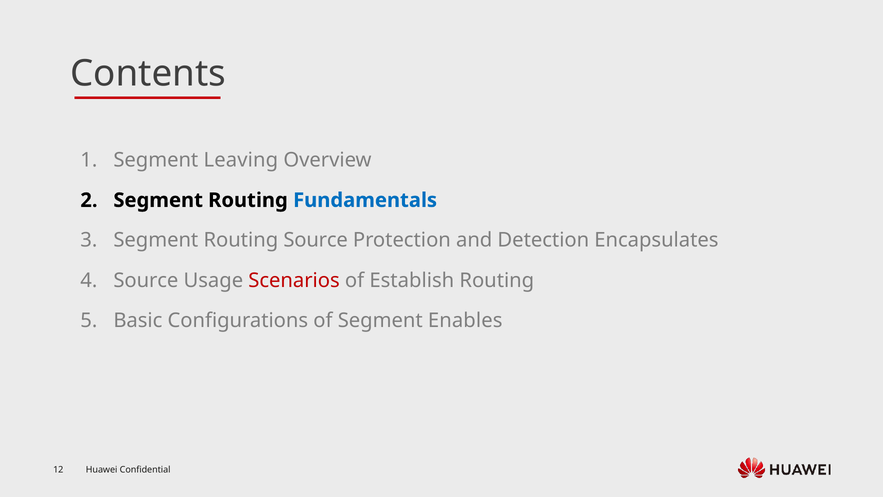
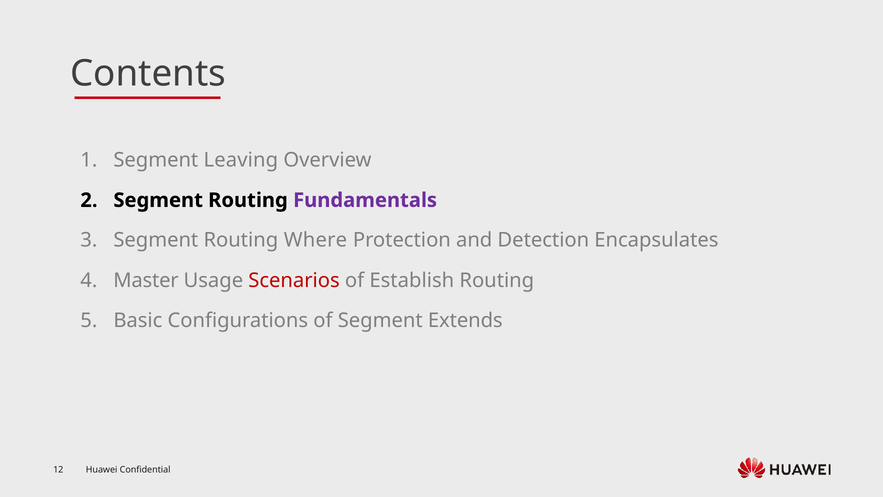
Fundamentals colour: blue -> purple
Routing Source: Source -> Where
Source at (146, 280): Source -> Master
Enables: Enables -> Extends
